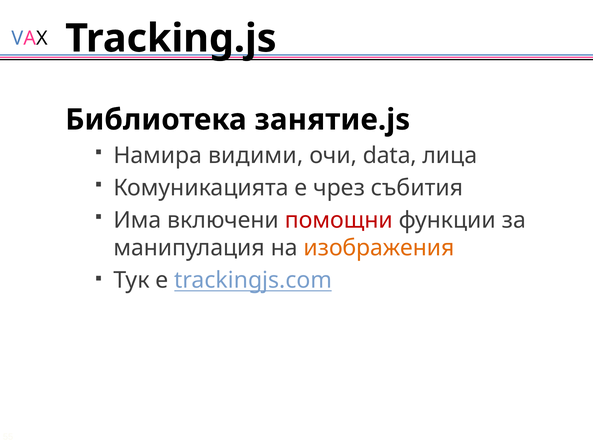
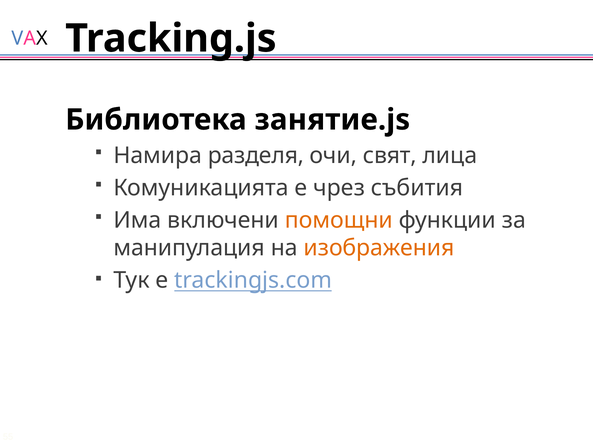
видими: видими -> разделя
data: data -> свят
помощни colour: red -> orange
